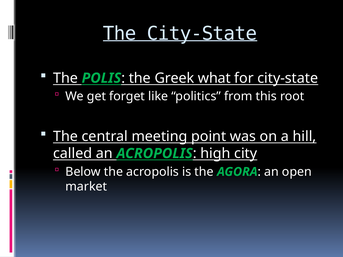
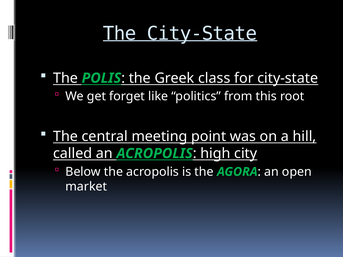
what: what -> class
